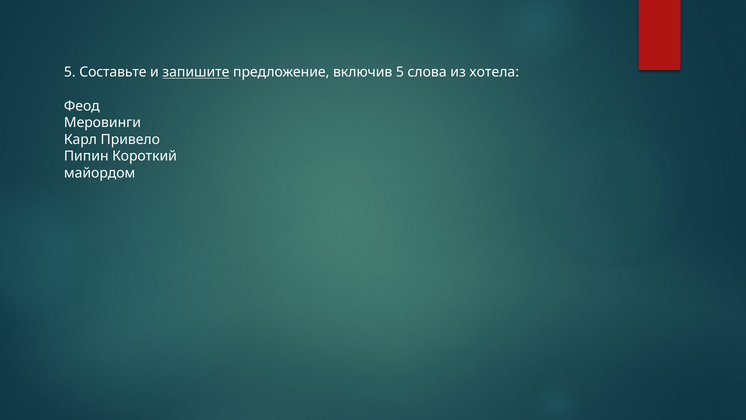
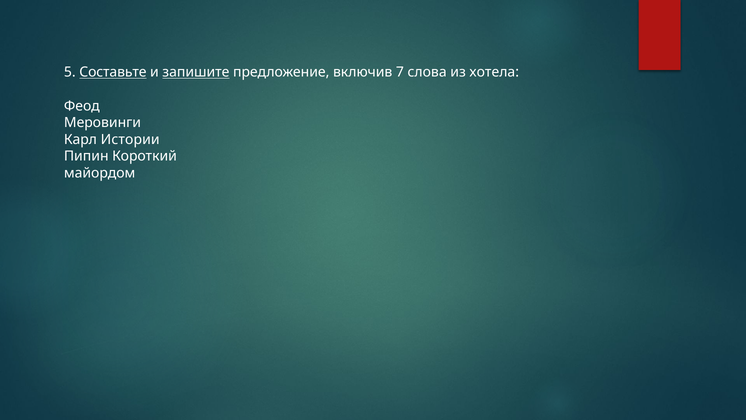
Составьте underline: none -> present
включив 5: 5 -> 7
Привело: Привело -> Истории
